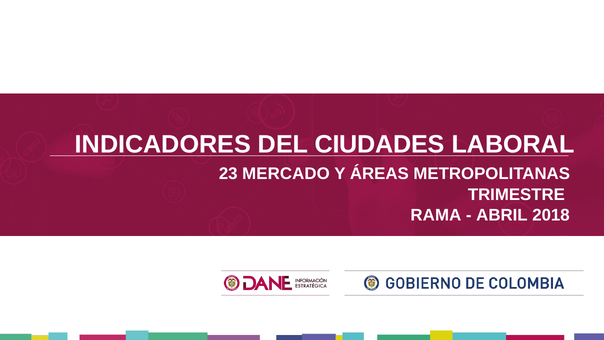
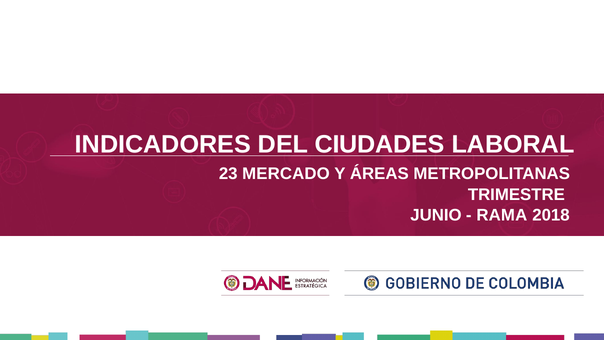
RAMA: RAMA -> JUNIO
ABRIL: ABRIL -> RAMA
